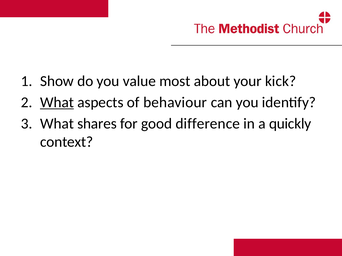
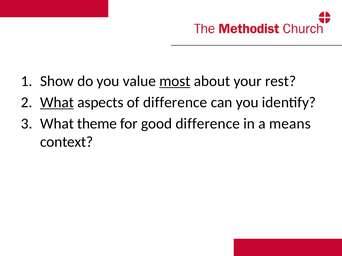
most underline: none -> present
kick: kick -> rest
of behaviour: behaviour -> difference
shares: shares -> theme
quickly: quickly -> means
